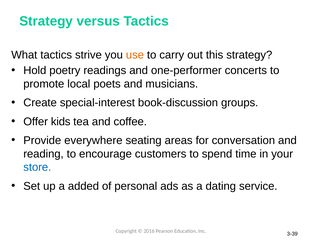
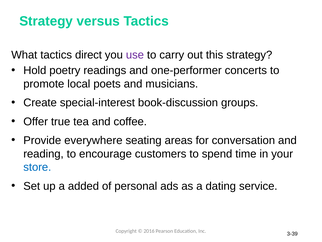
strive: strive -> direct
use colour: orange -> purple
kids: kids -> true
